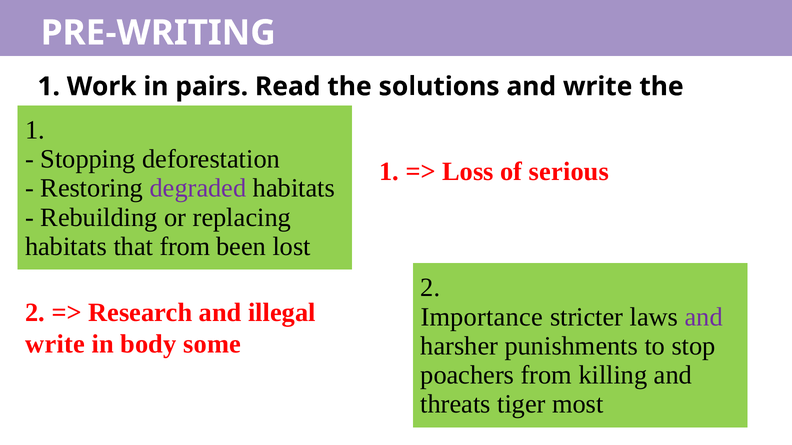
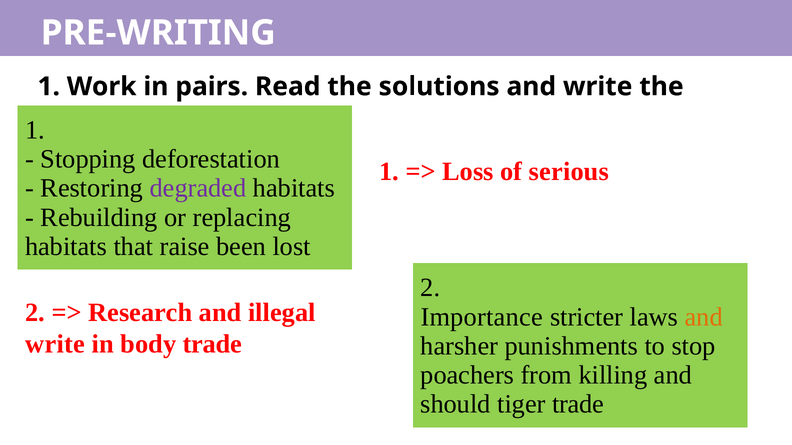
that from: from -> raise
and at (704, 317) colour: purple -> orange
body some: some -> trade
threats at (456, 405): threats -> should
tiger most: most -> trade
